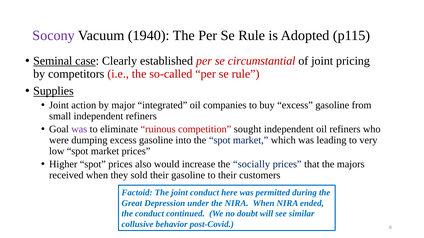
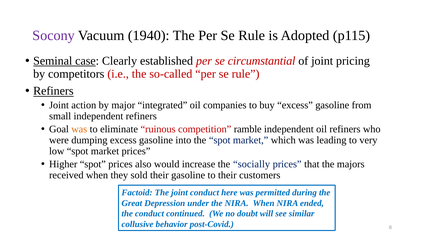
Supplies at (53, 91): Supplies -> Refiners
was at (79, 130) colour: purple -> orange
sought: sought -> ramble
